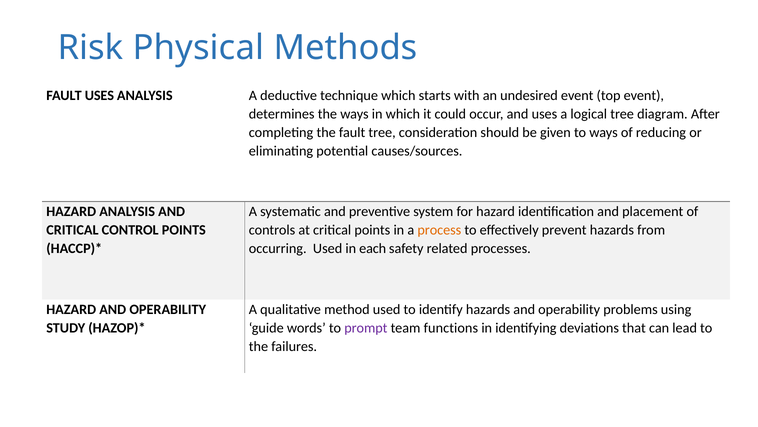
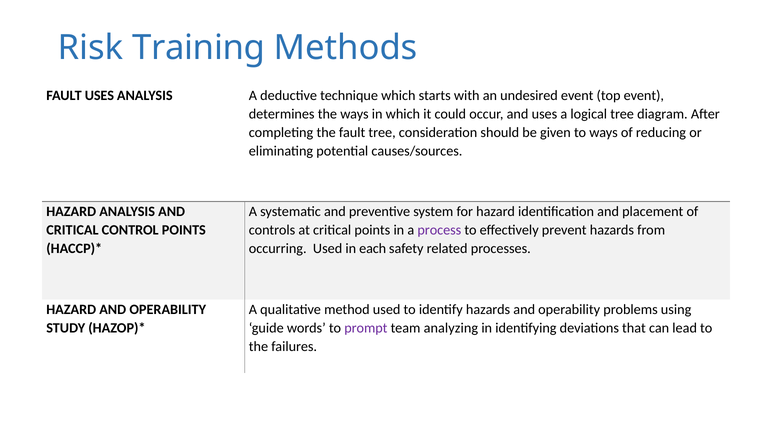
Physical: Physical -> Training
process colour: orange -> purple
functions: functions -> analyzing
